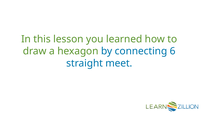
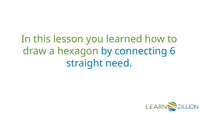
meet: meet -> need
